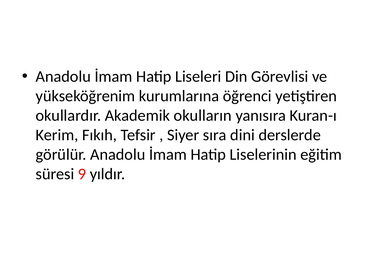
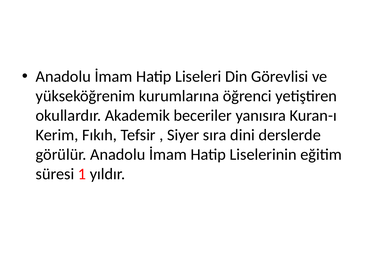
okulların: okulların -> beceriler
9: 9 -> 1
